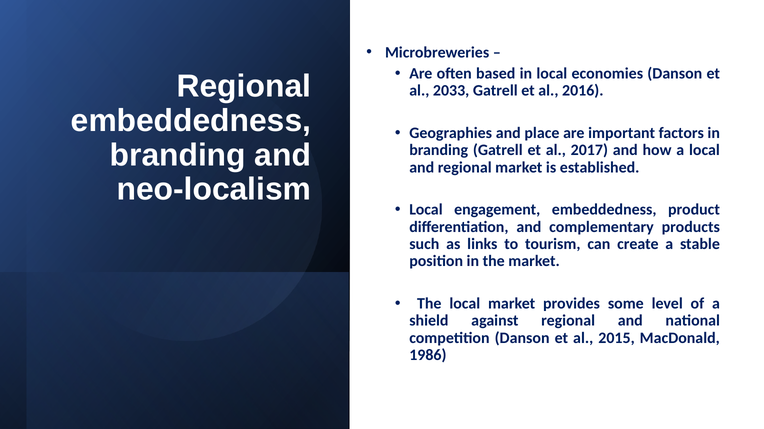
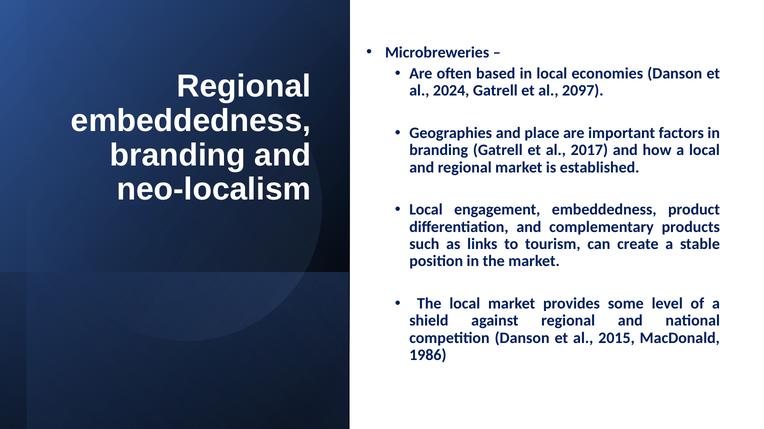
2033: 2033 -> 2024
2016: 2016 -> 2097
